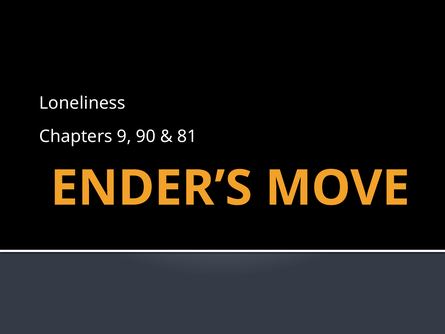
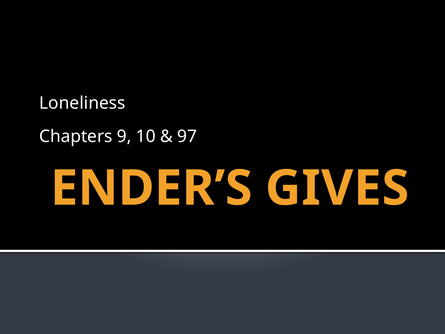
90: 90 -> 10
81: 81 -> 97
MOVE: MOVE -> GIVES
